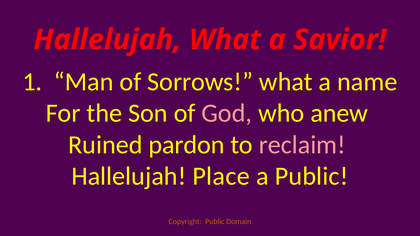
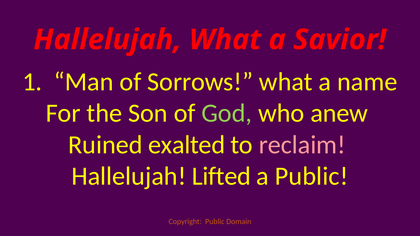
God colour: pink -> light green
pardon: pardon -> exalted
Place: Place -> Lifted
